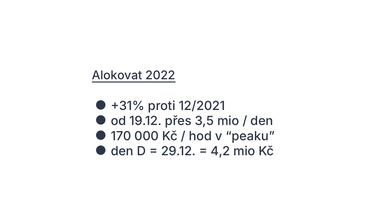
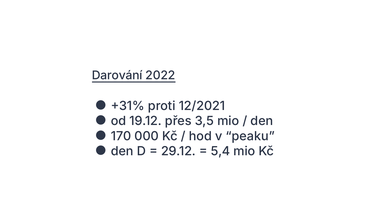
Alokovat: Alokovat -> Darování
4,2: 4,2 -> 5,4
